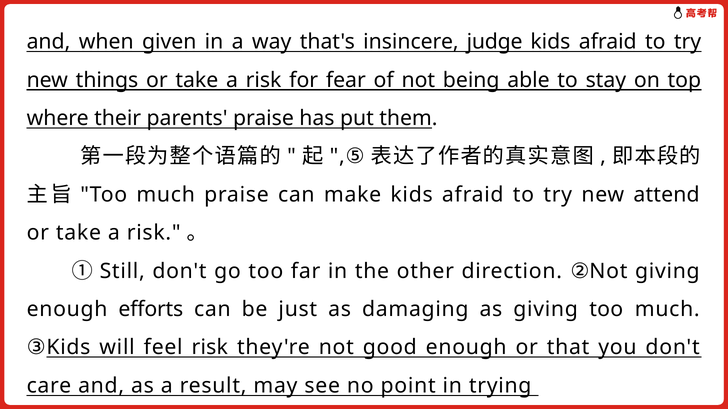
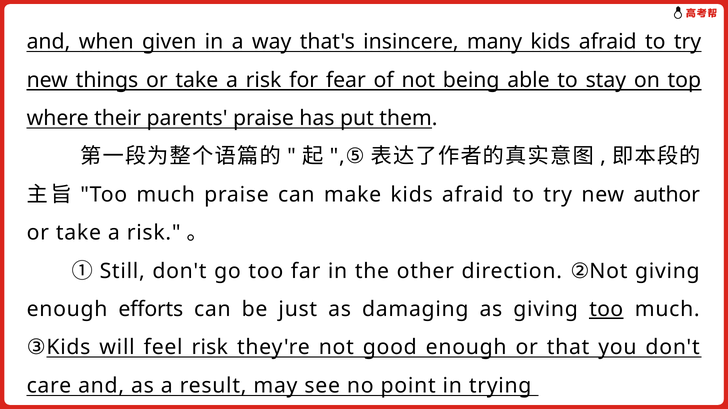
judge: judge -> many
attend: attend -> author
too at (606, 310) underline: none -> present
